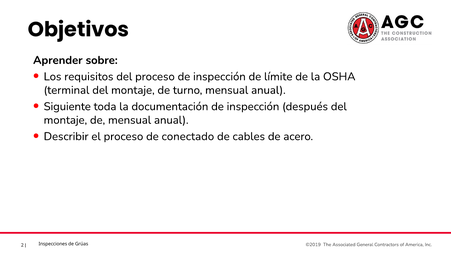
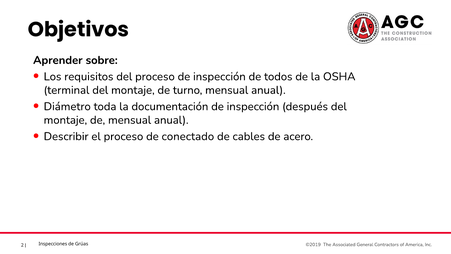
límite: límite -> todos
Siguiente: Siguiente -> Diámetro
